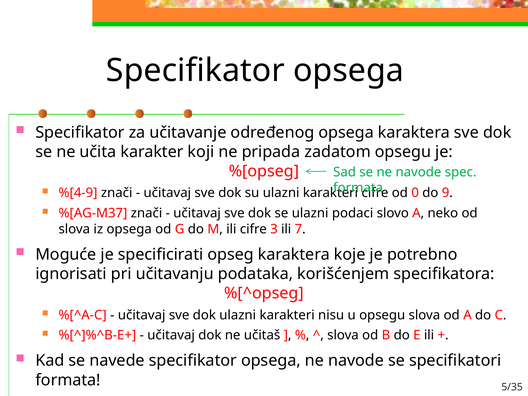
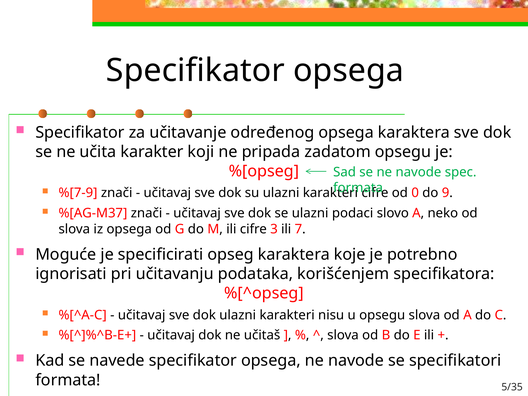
%[4-9: %[4-9 -> %[7-9
